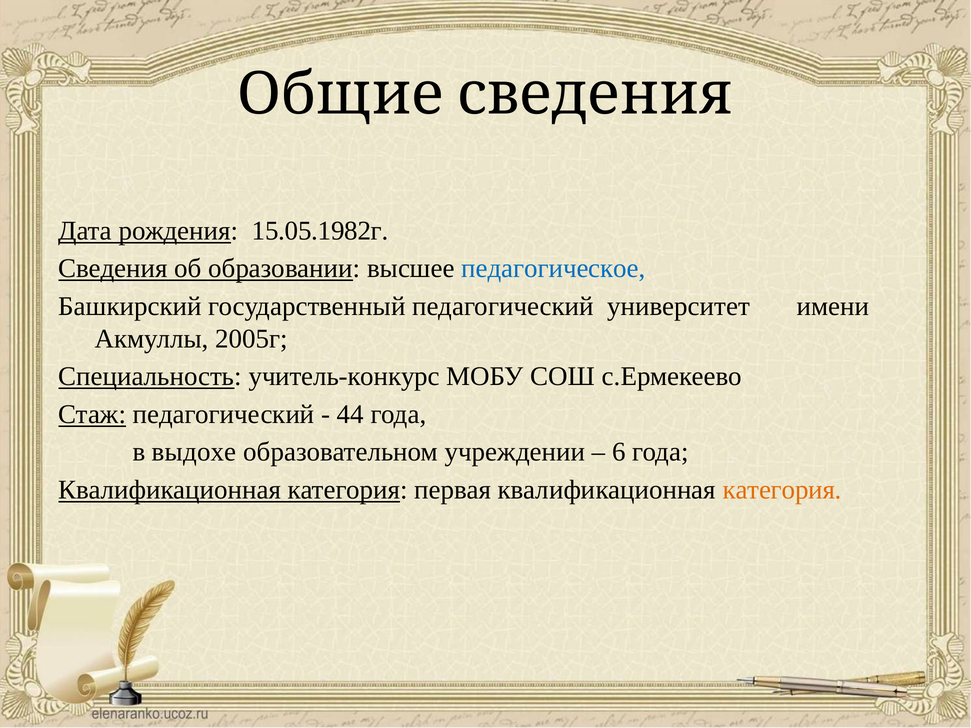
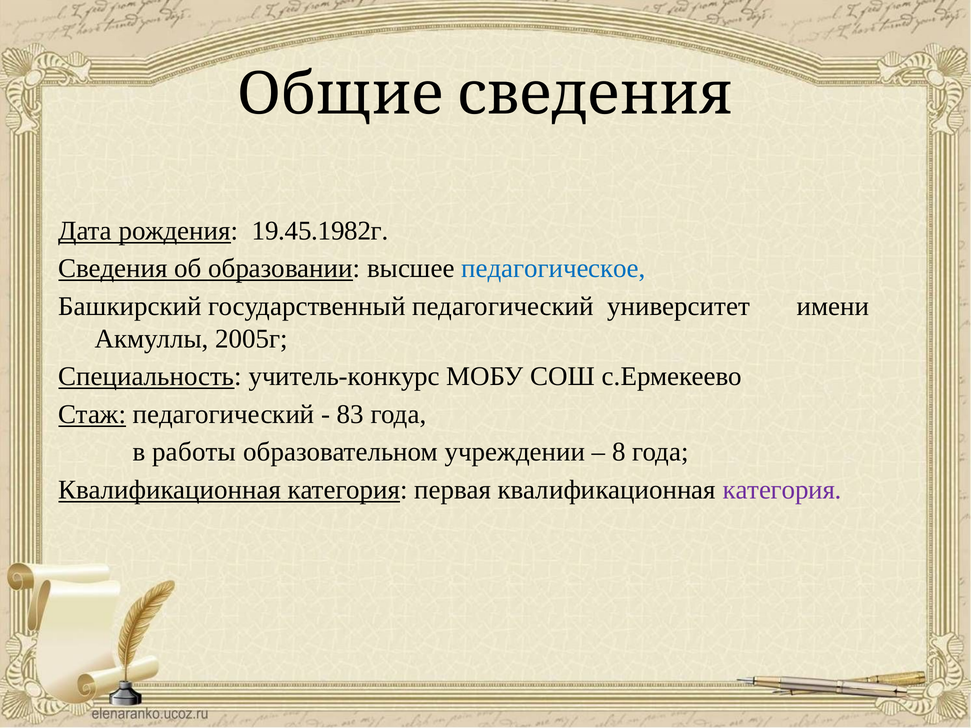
15.05.1982г: 15.05.1982г -> 19.45.1982г
44: 44 -> 83
выдохе: выдохе -> работы
6: 6 -> 8
категория at (782, 490) colour: orange -> purple
